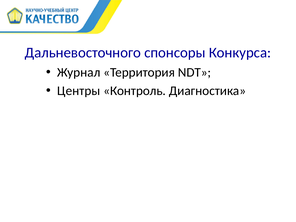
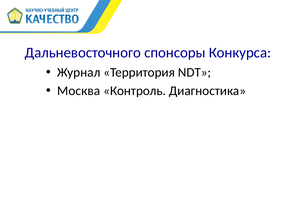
Центры: Центры -> Москва
